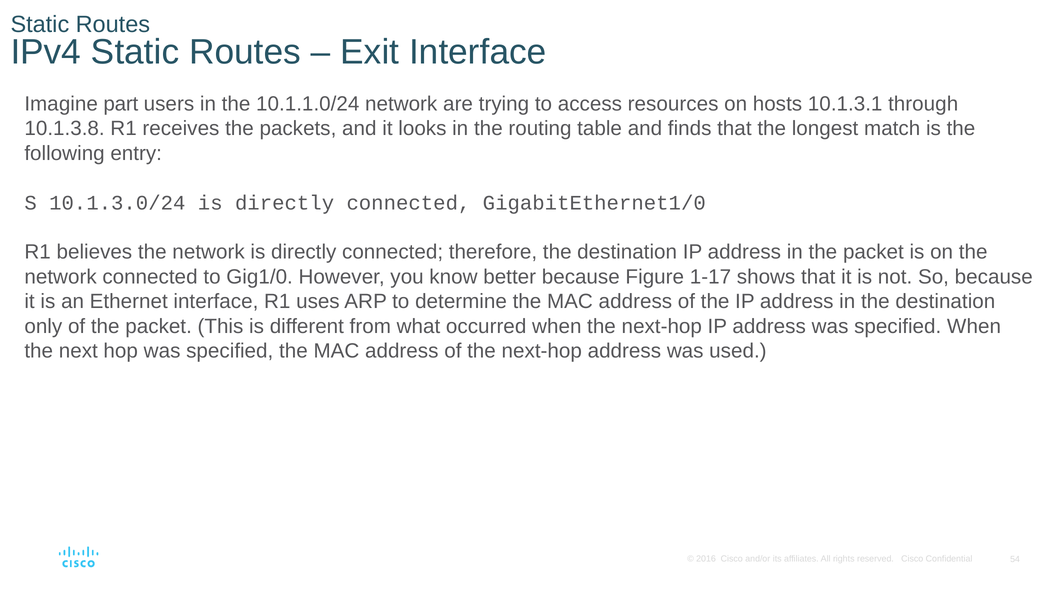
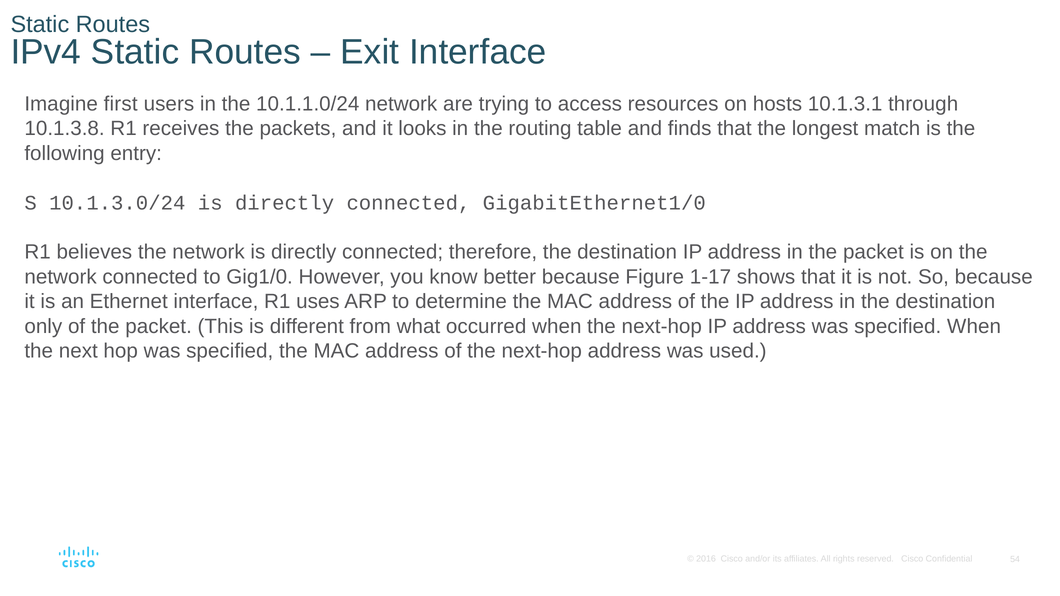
part: part -> first
